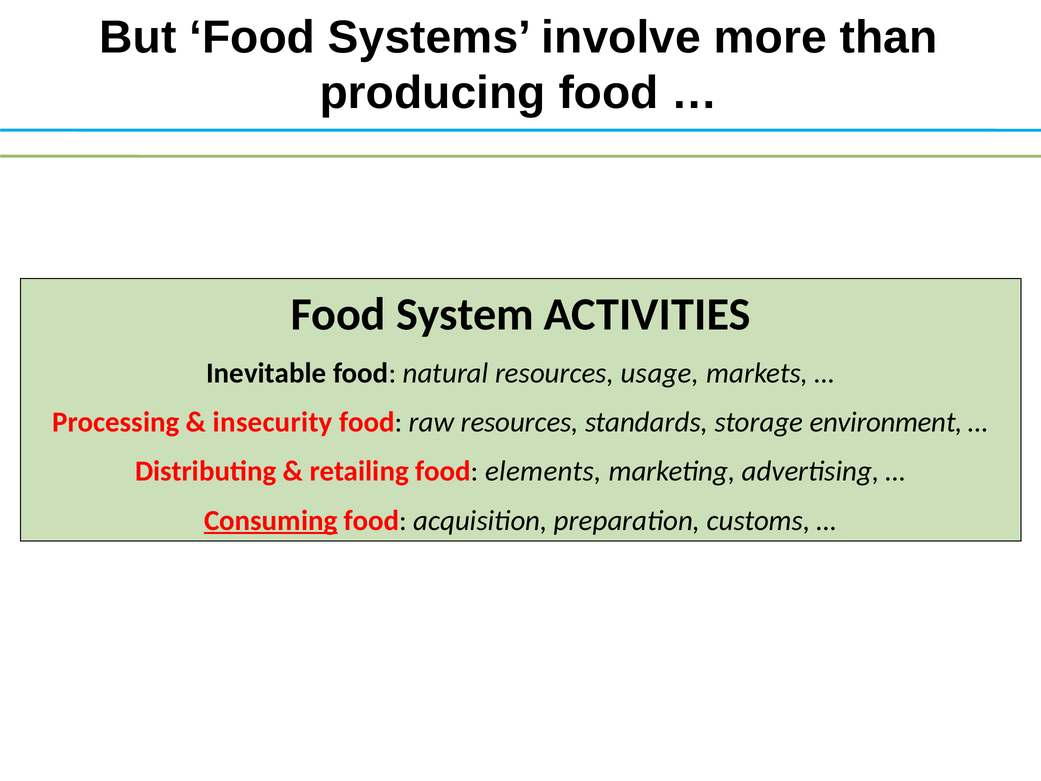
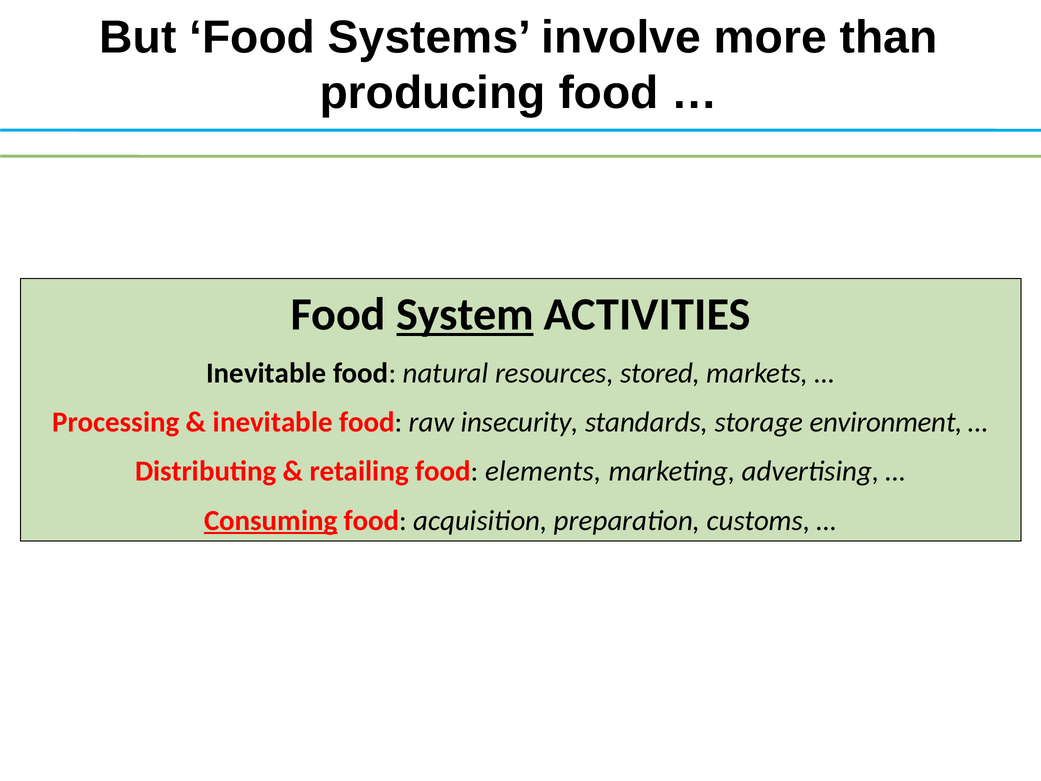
System underline: none -> present
usage: usage -> stored
insecurity at (273, 422): insecurity -> inevitable
raw resources: resources -> insecurity
